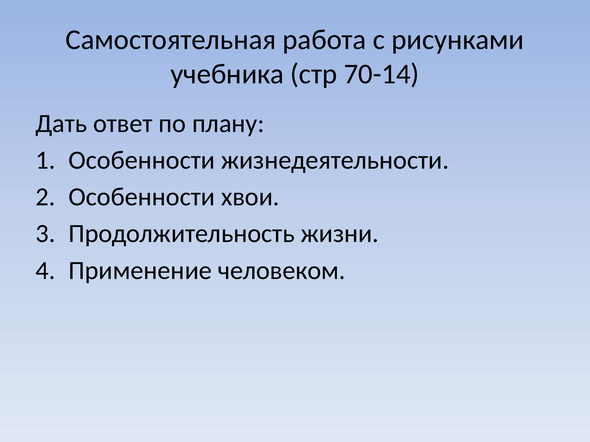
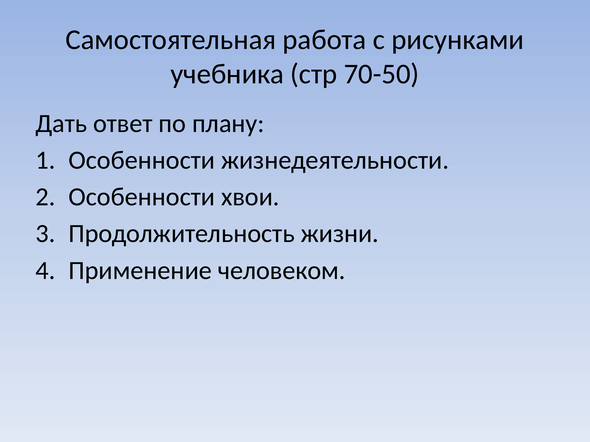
70-14: 70-14 -> 70-50
